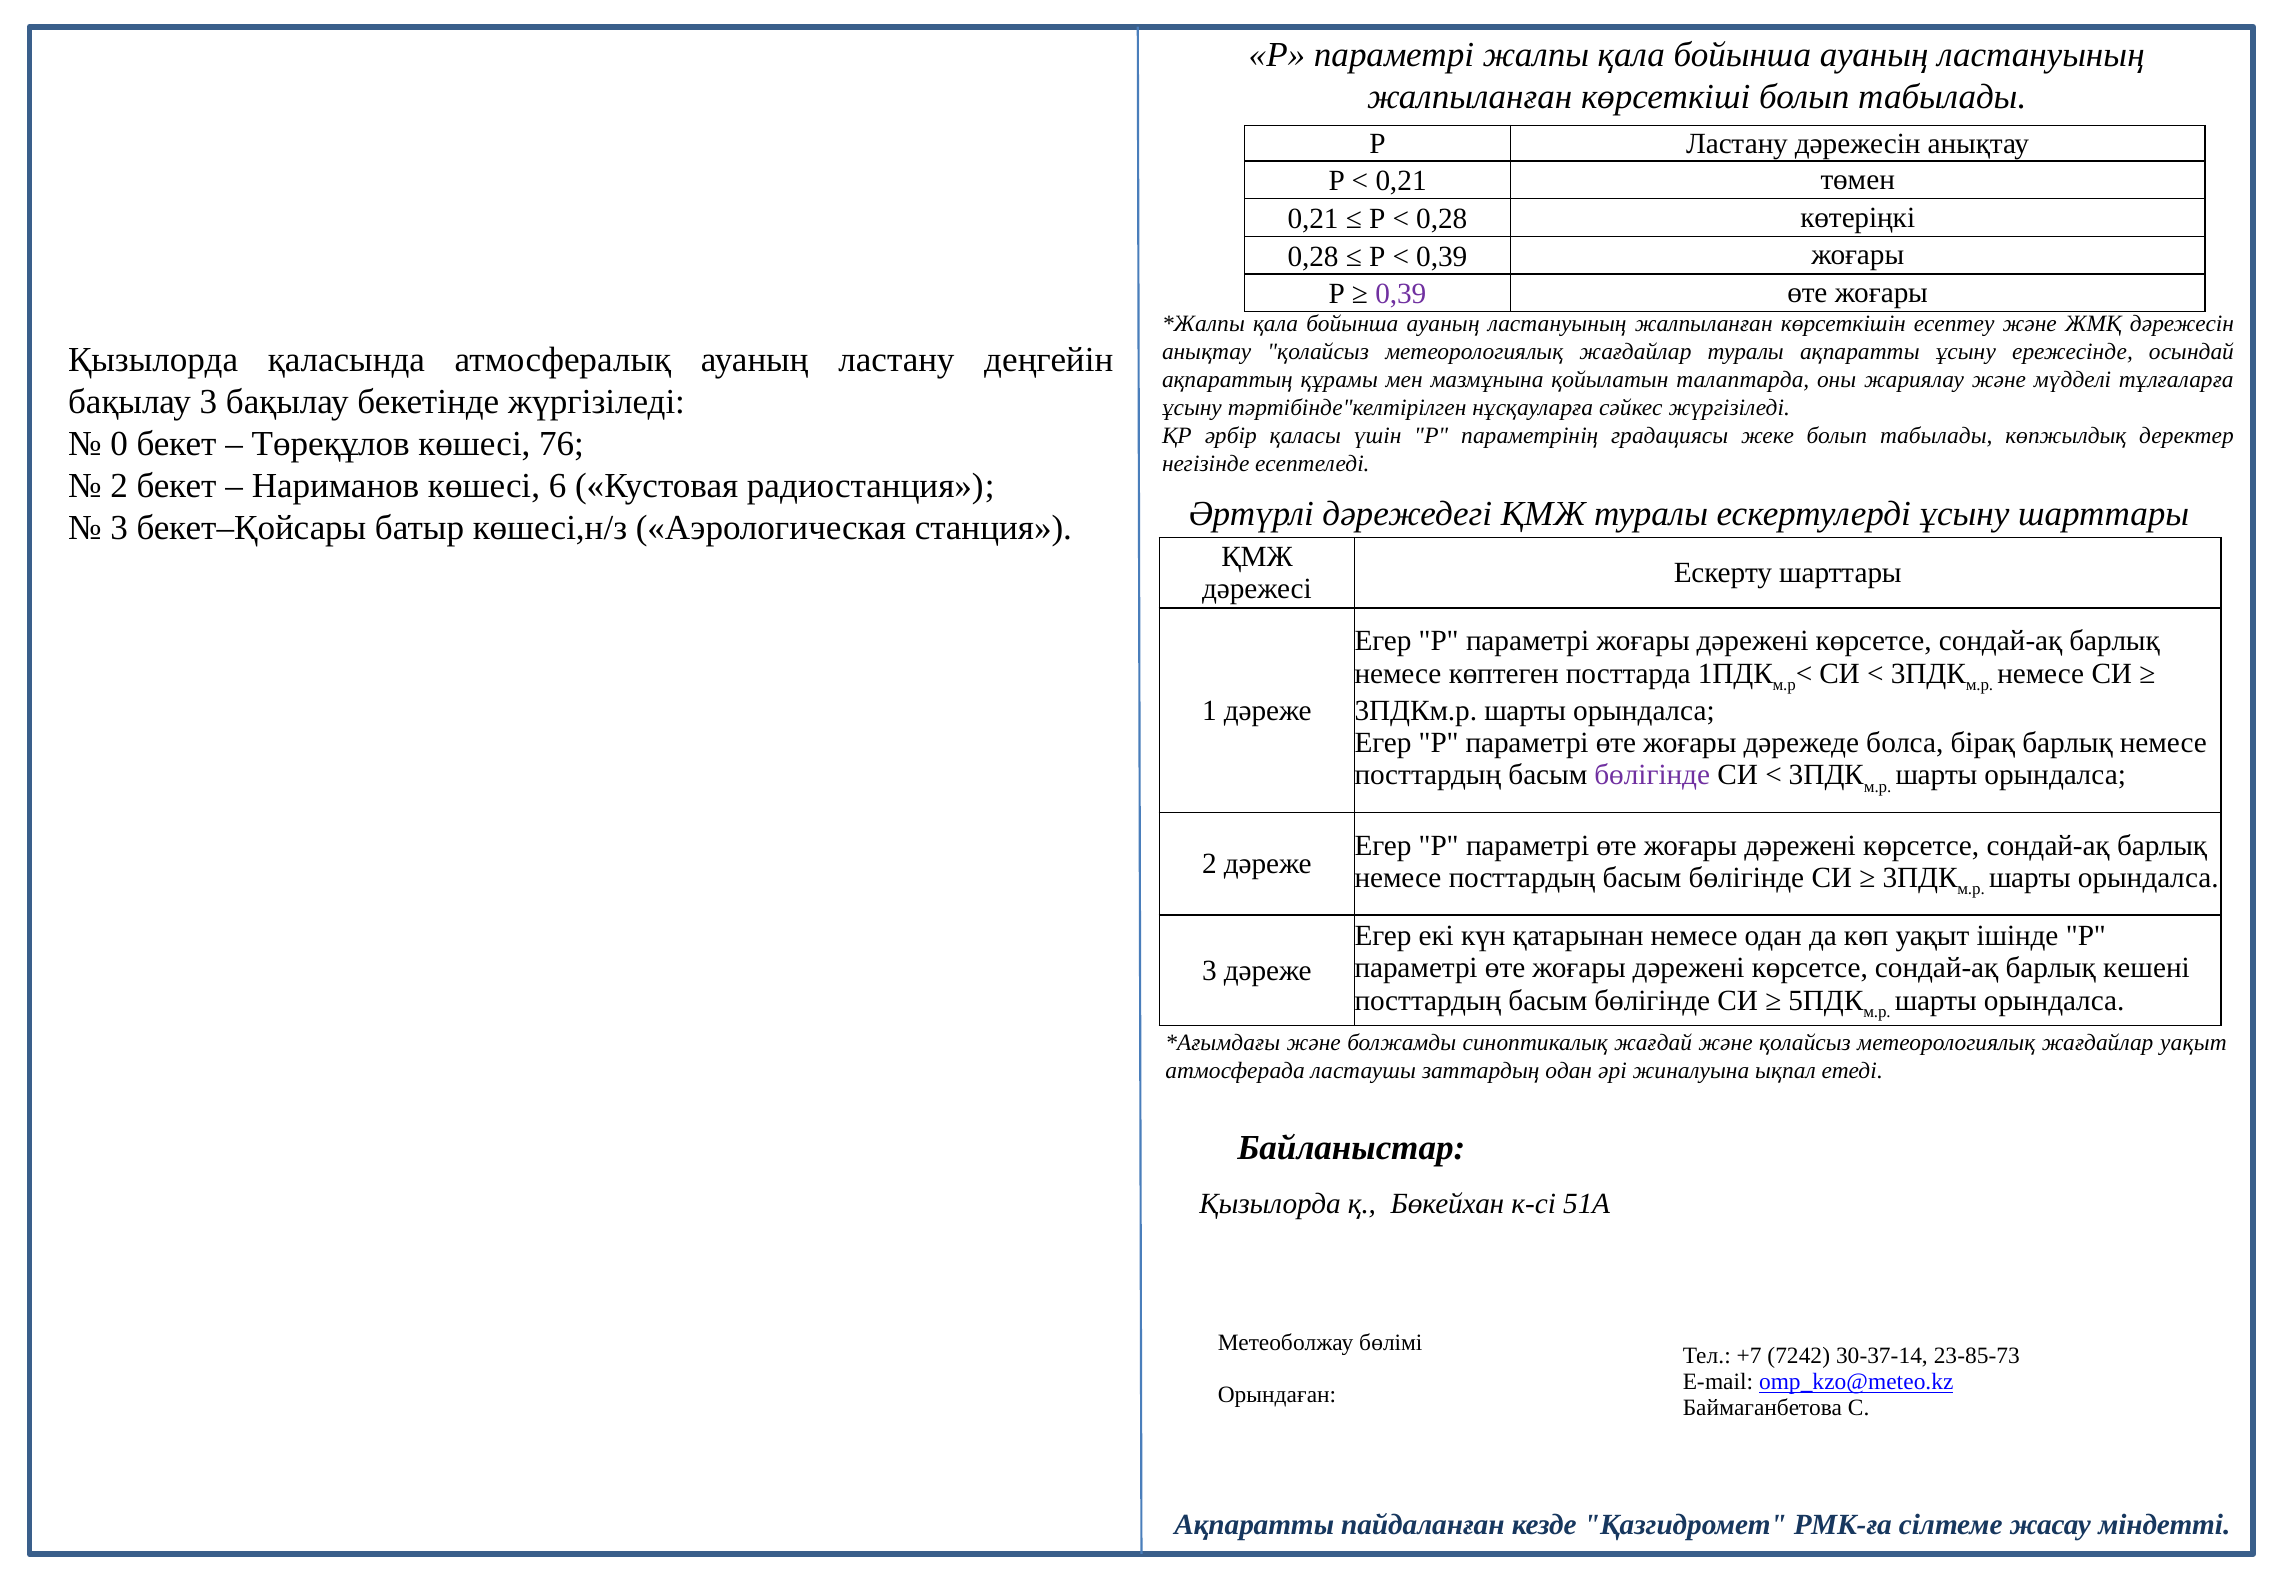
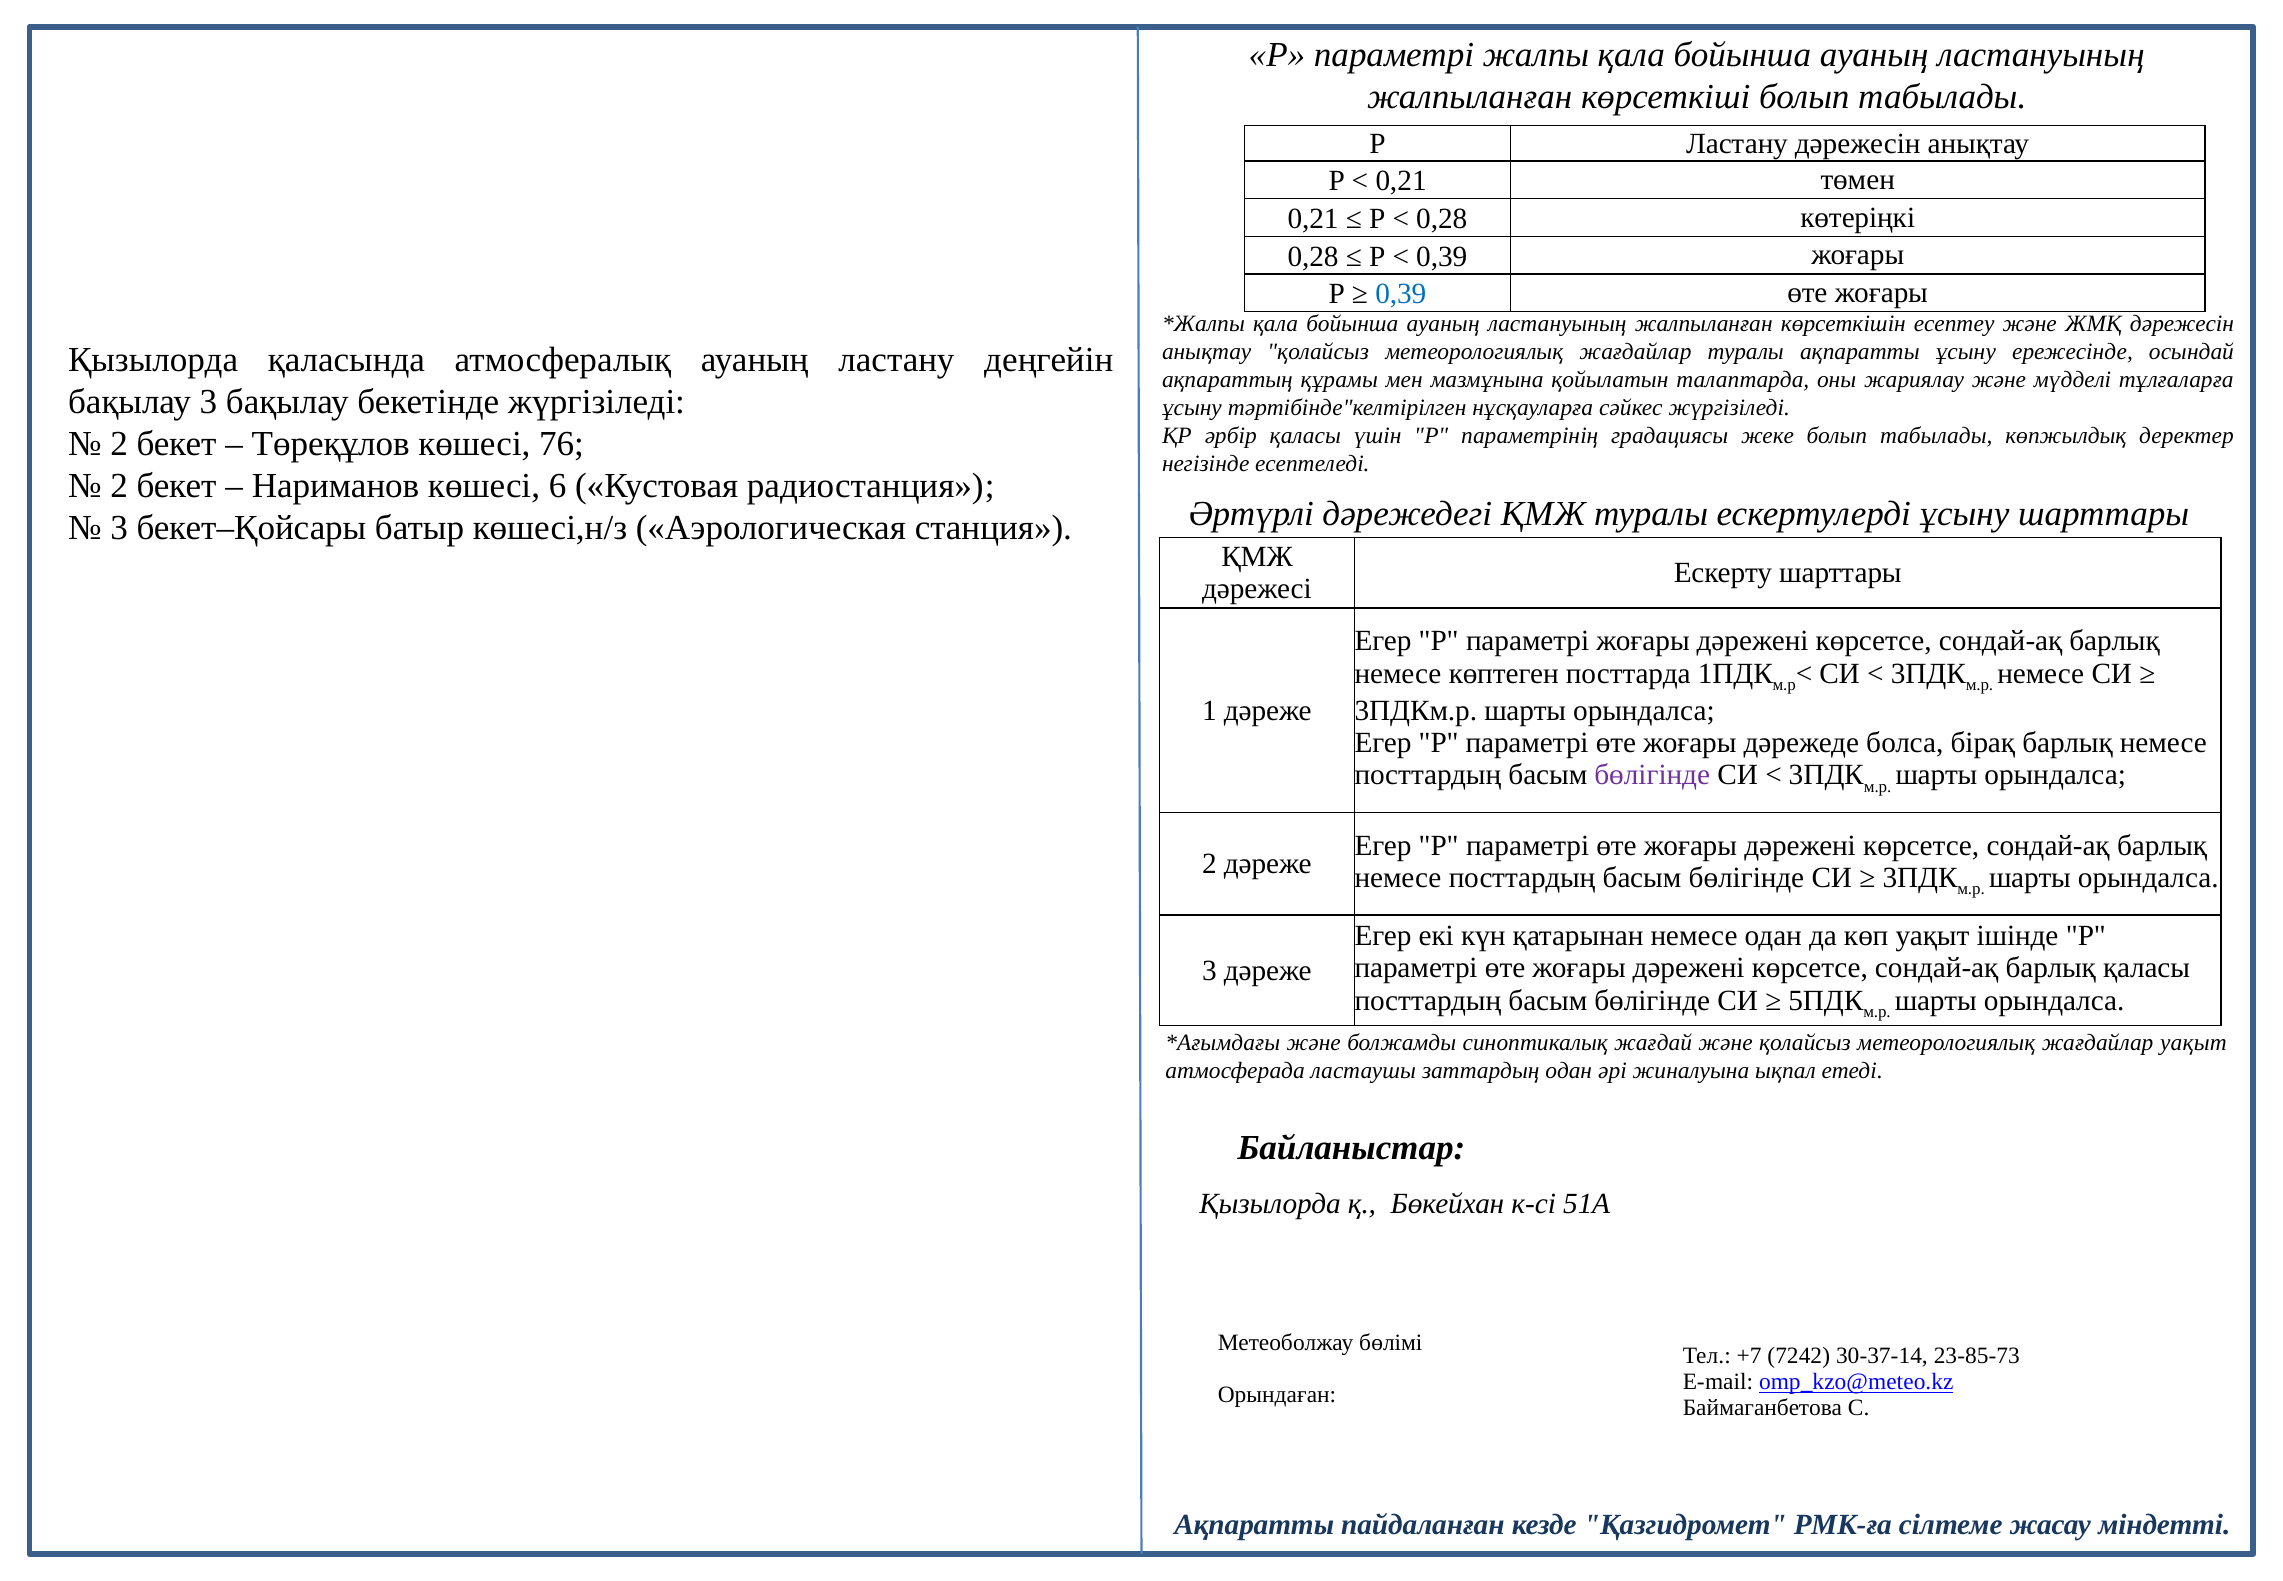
0,39 at (1401, 294) colour: purple -> blue
0 at (119, 444): 0 -> 2
барлық кешені: кешені -> қаласы
